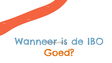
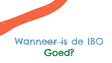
Goed colour: orange -> green
